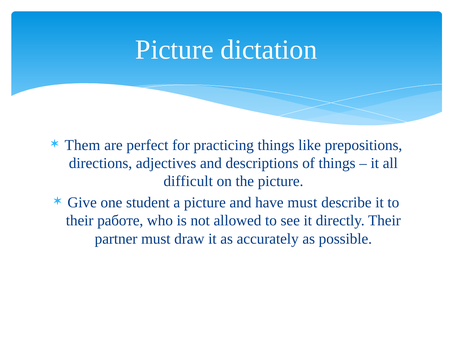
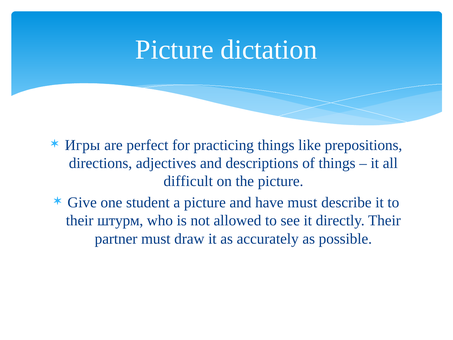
Them: Them -> Игры
работе: работе -> штурм
